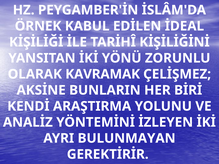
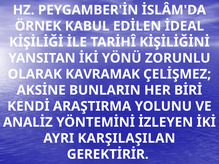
BULUNMAYAN: BULUNMAYAN -> KARŞILAŞILAN
